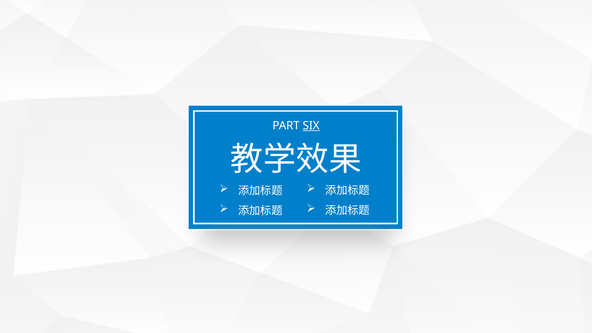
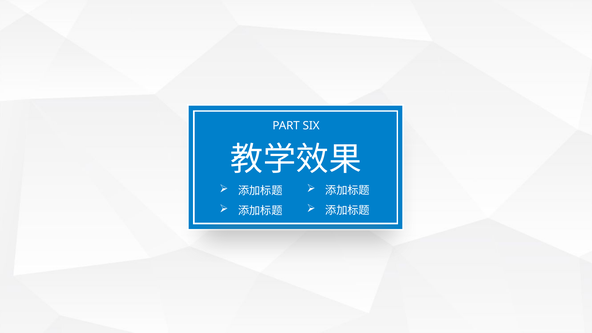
SIX underline: present -> none
